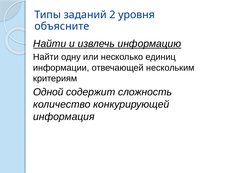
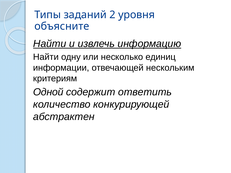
сложность: сложность -> ответить
информация: информация -> абстрактен
